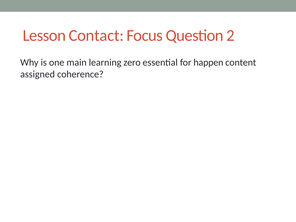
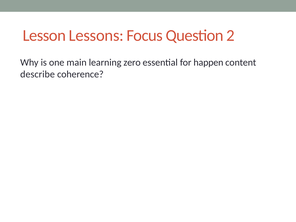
Contact: Contact -> Lessons
assigned: assigned -> describe
